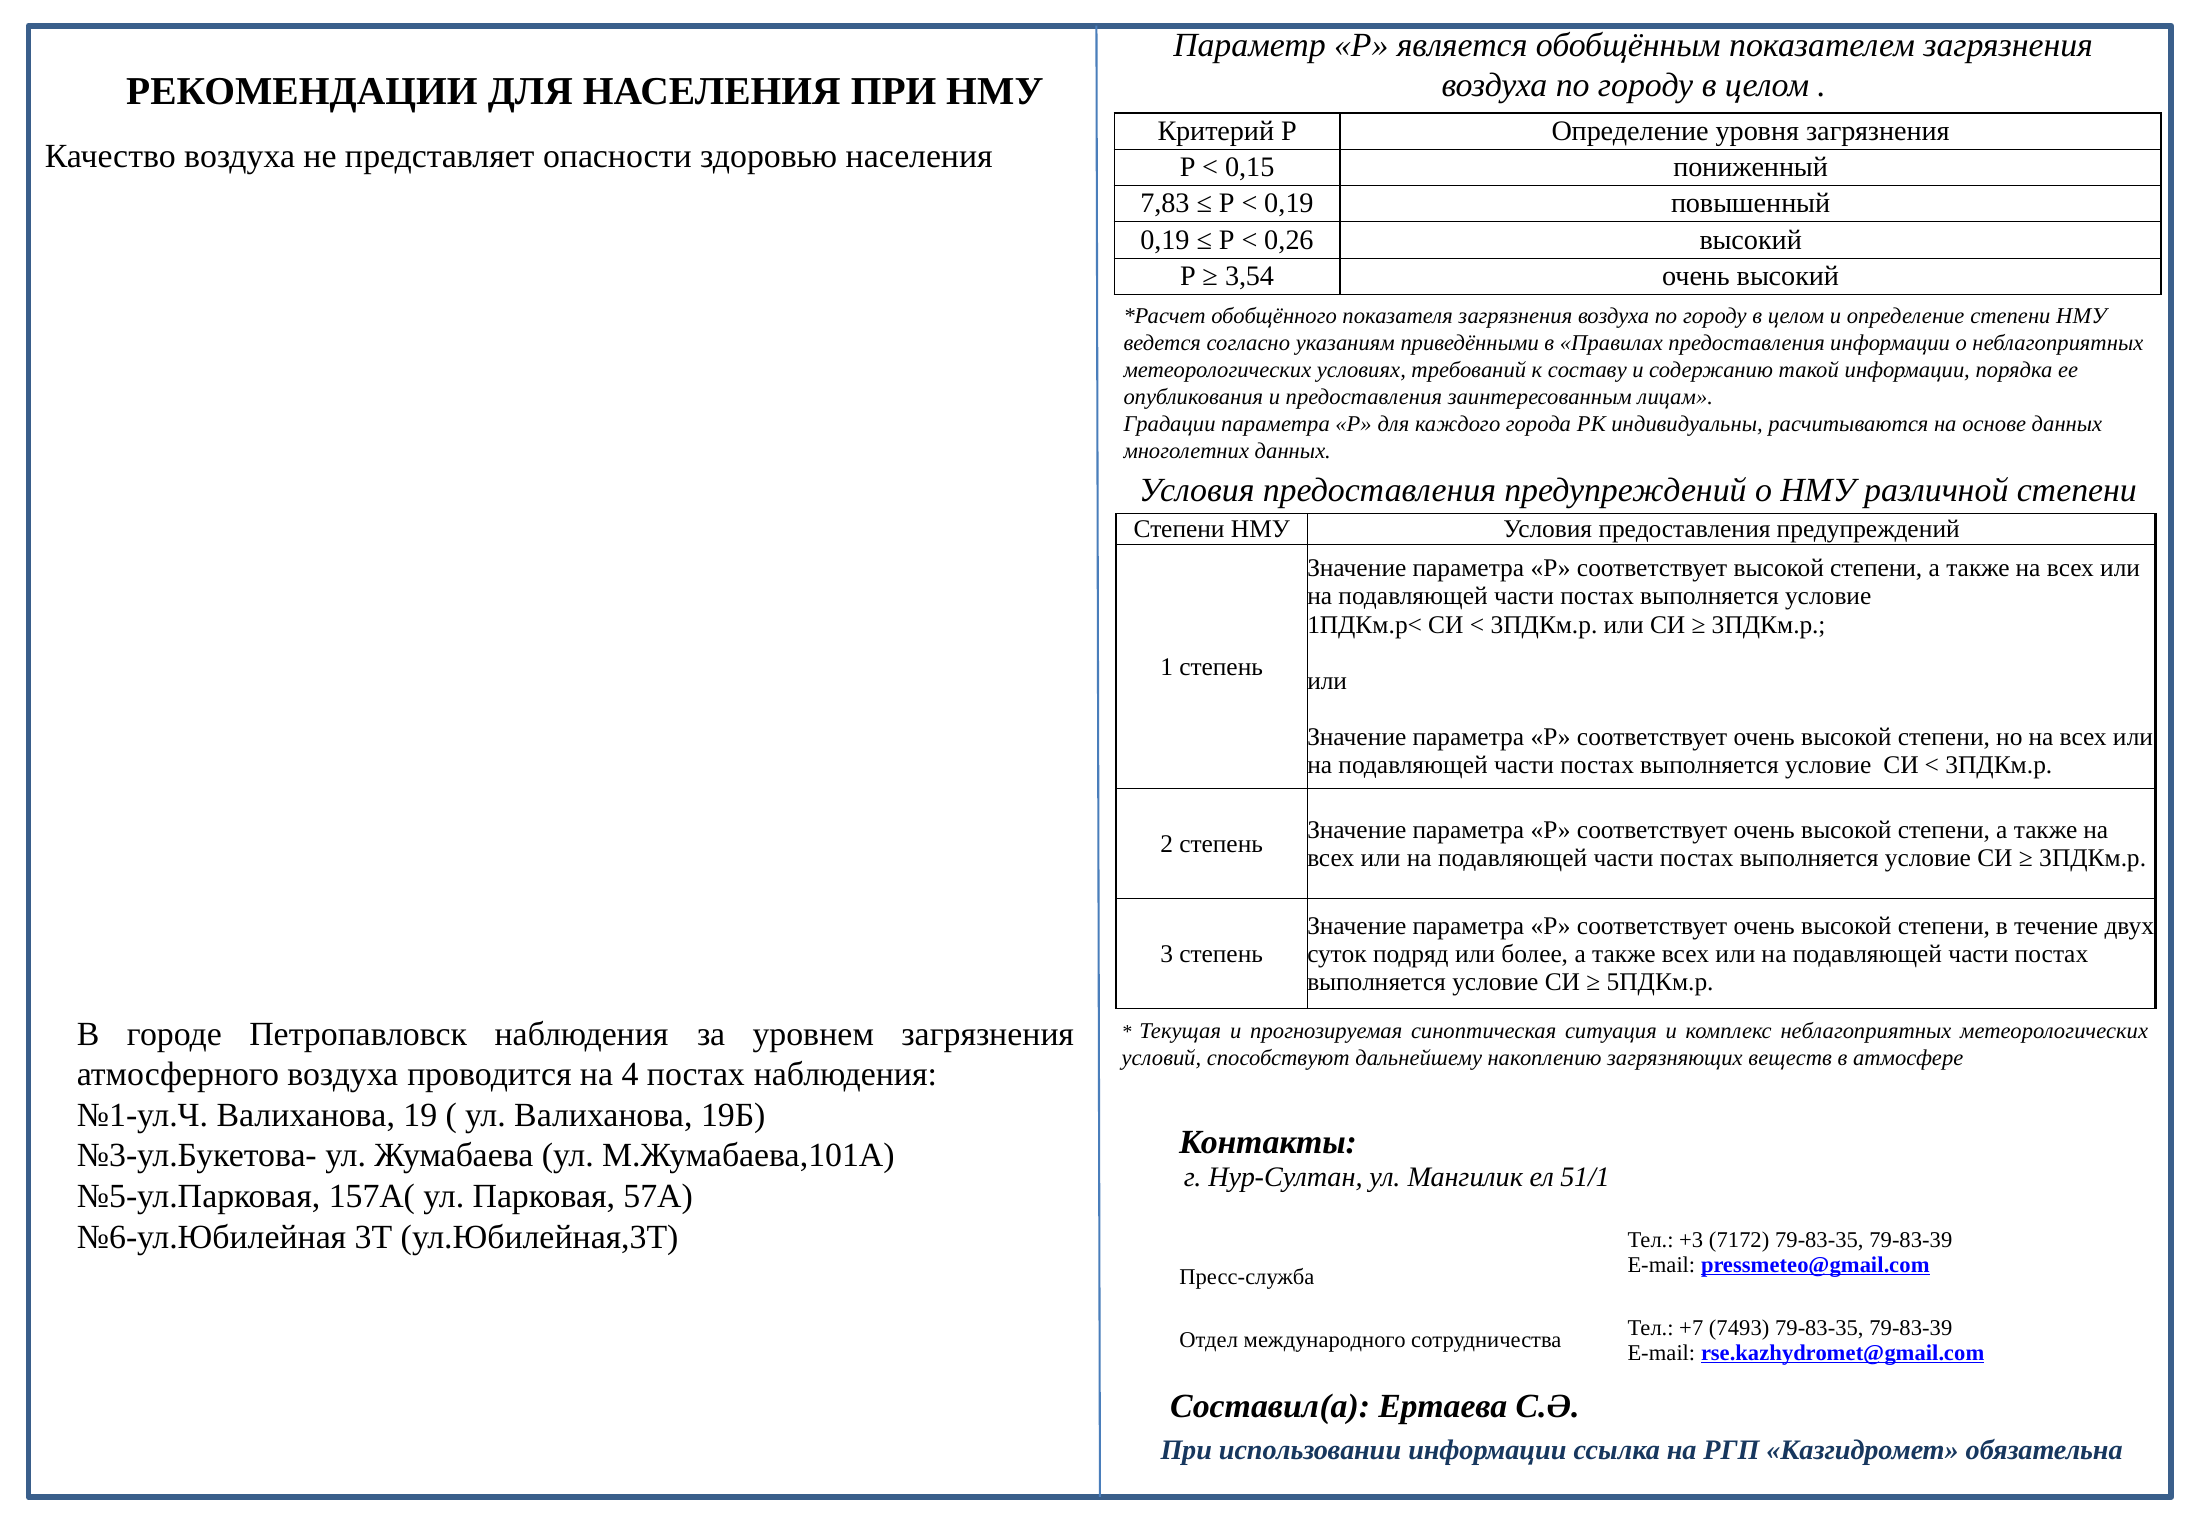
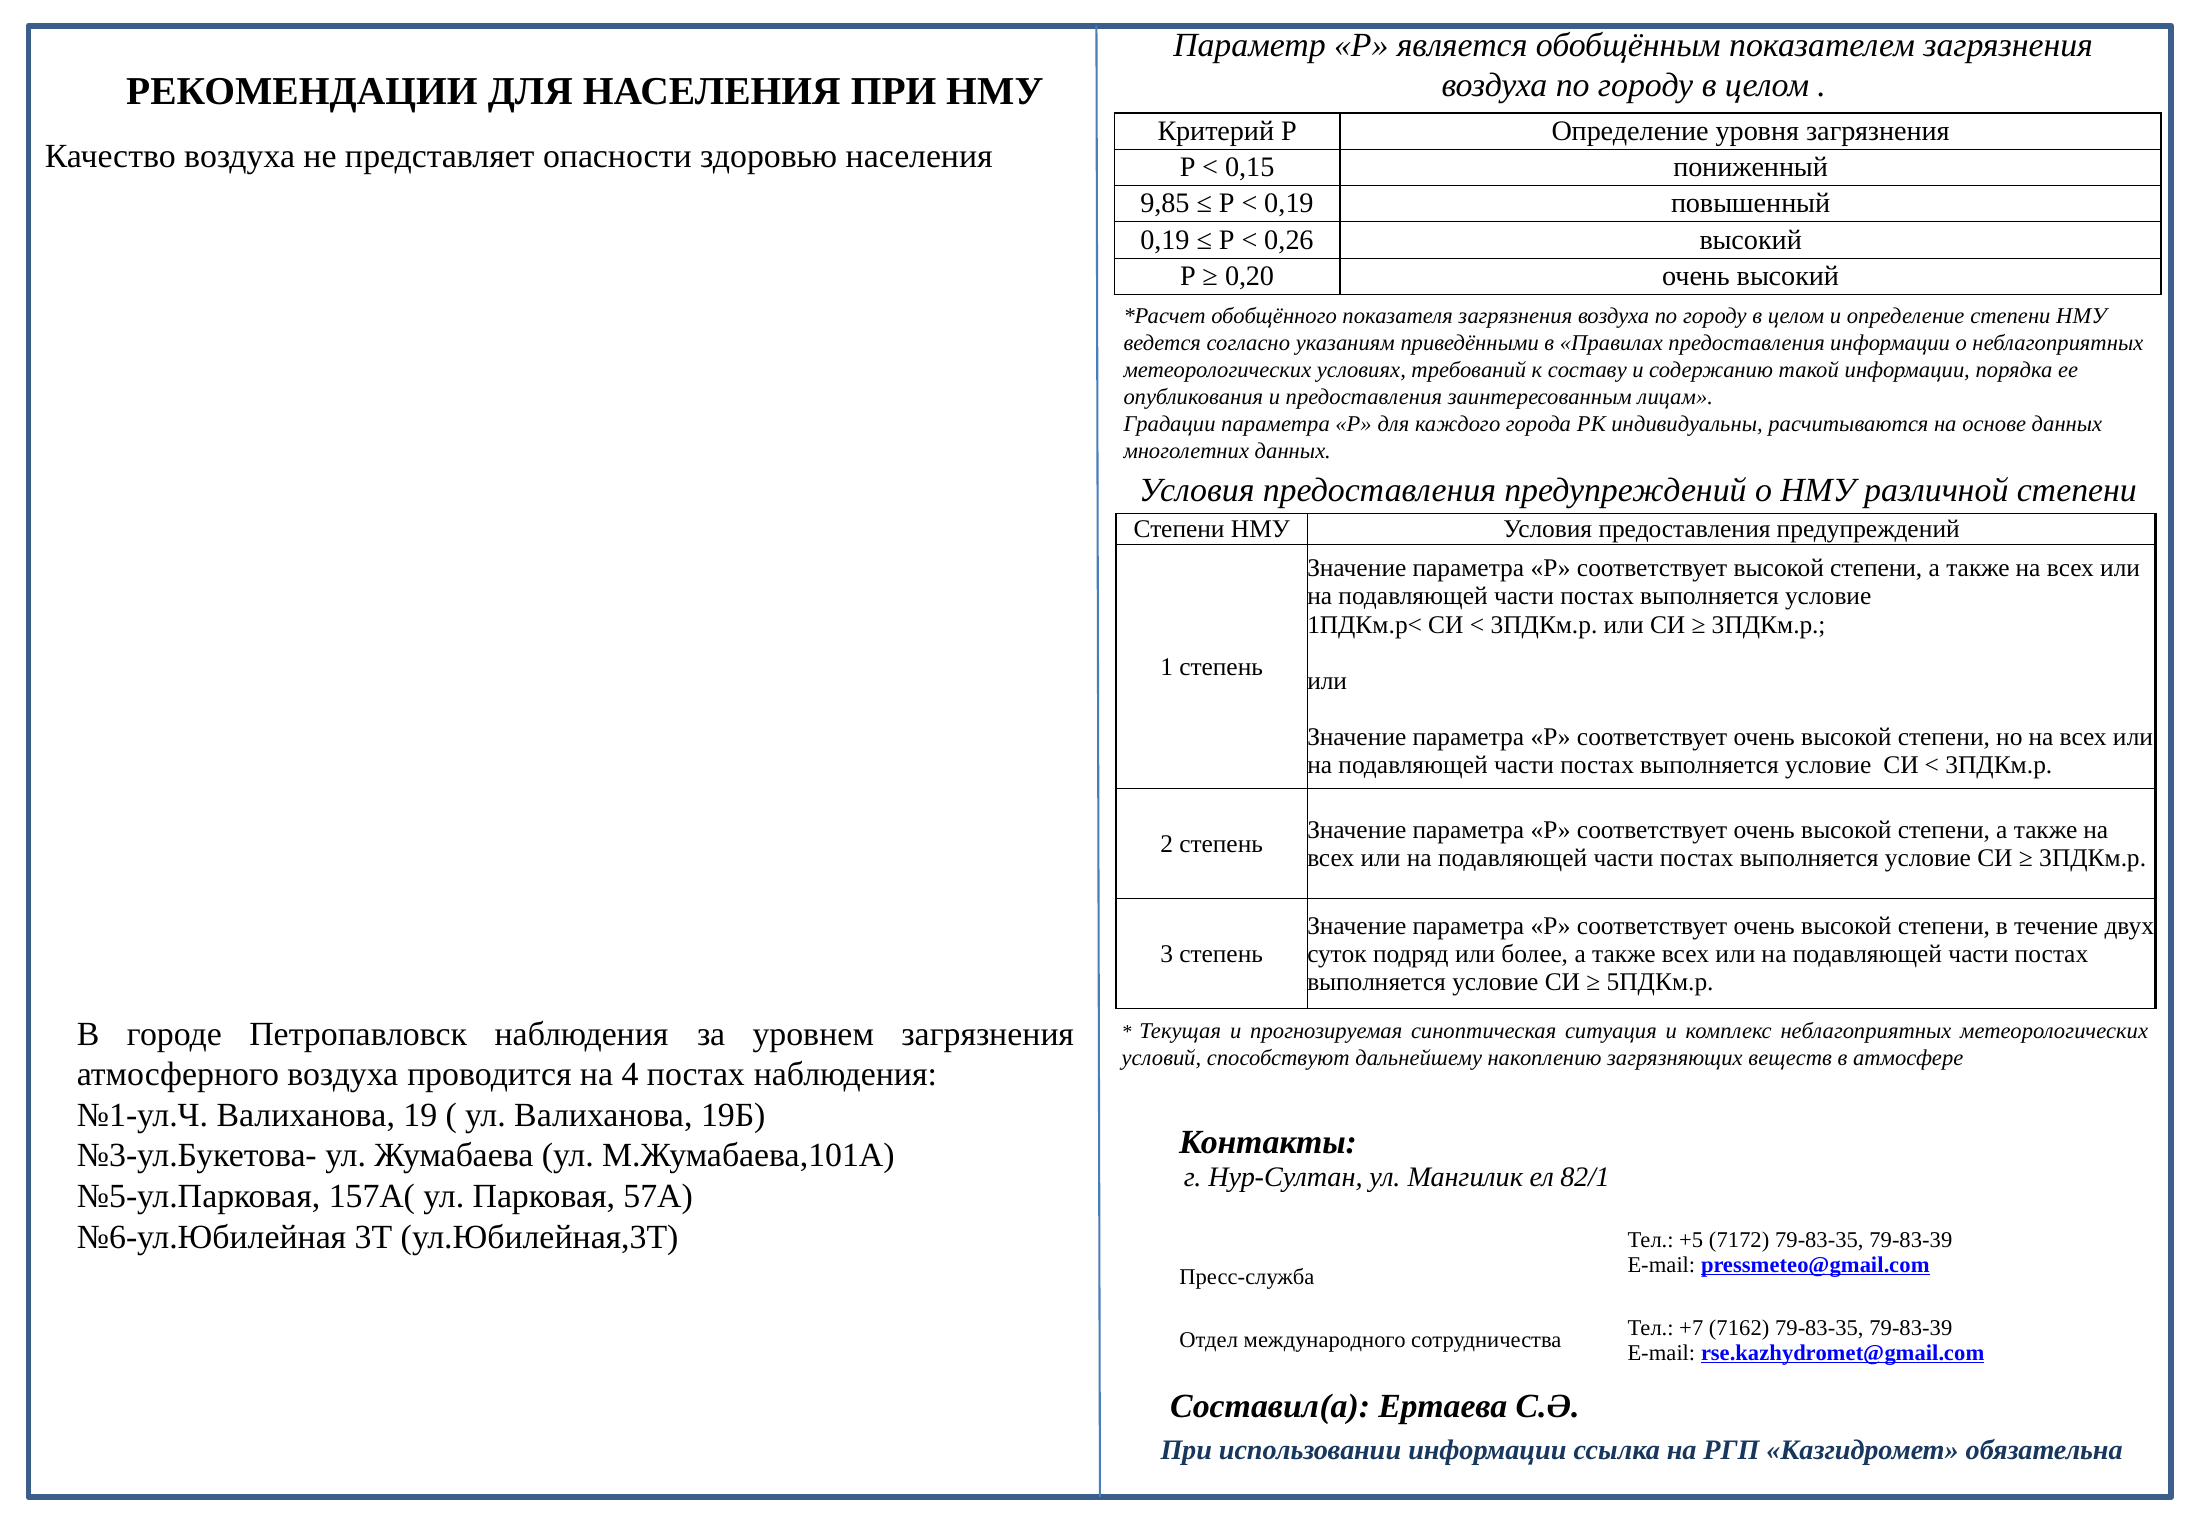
7,83: 7,83 -> 9,85
3,54: 3,54 -> 0,20
51/1: 51/1 -> 82/1
+3: +3 -> +5
7493: 7493 -> 7162
